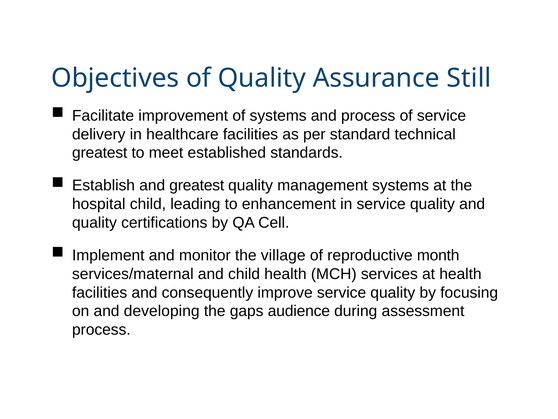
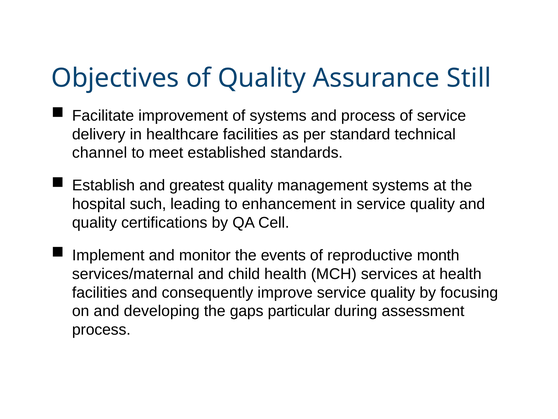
greatest at (100, 153): greatest -> channel
hospital child: child -> such
village: village -> events
audience: audience -> particular
